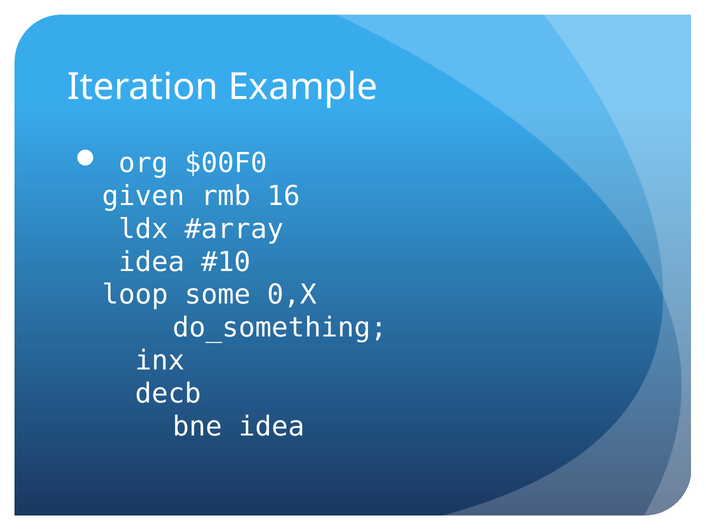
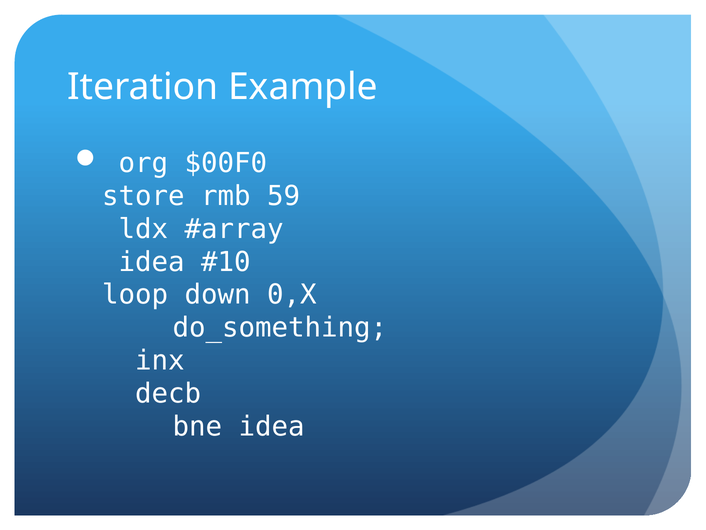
given: given -> store
16: 16 -> 59
some: some -> down
